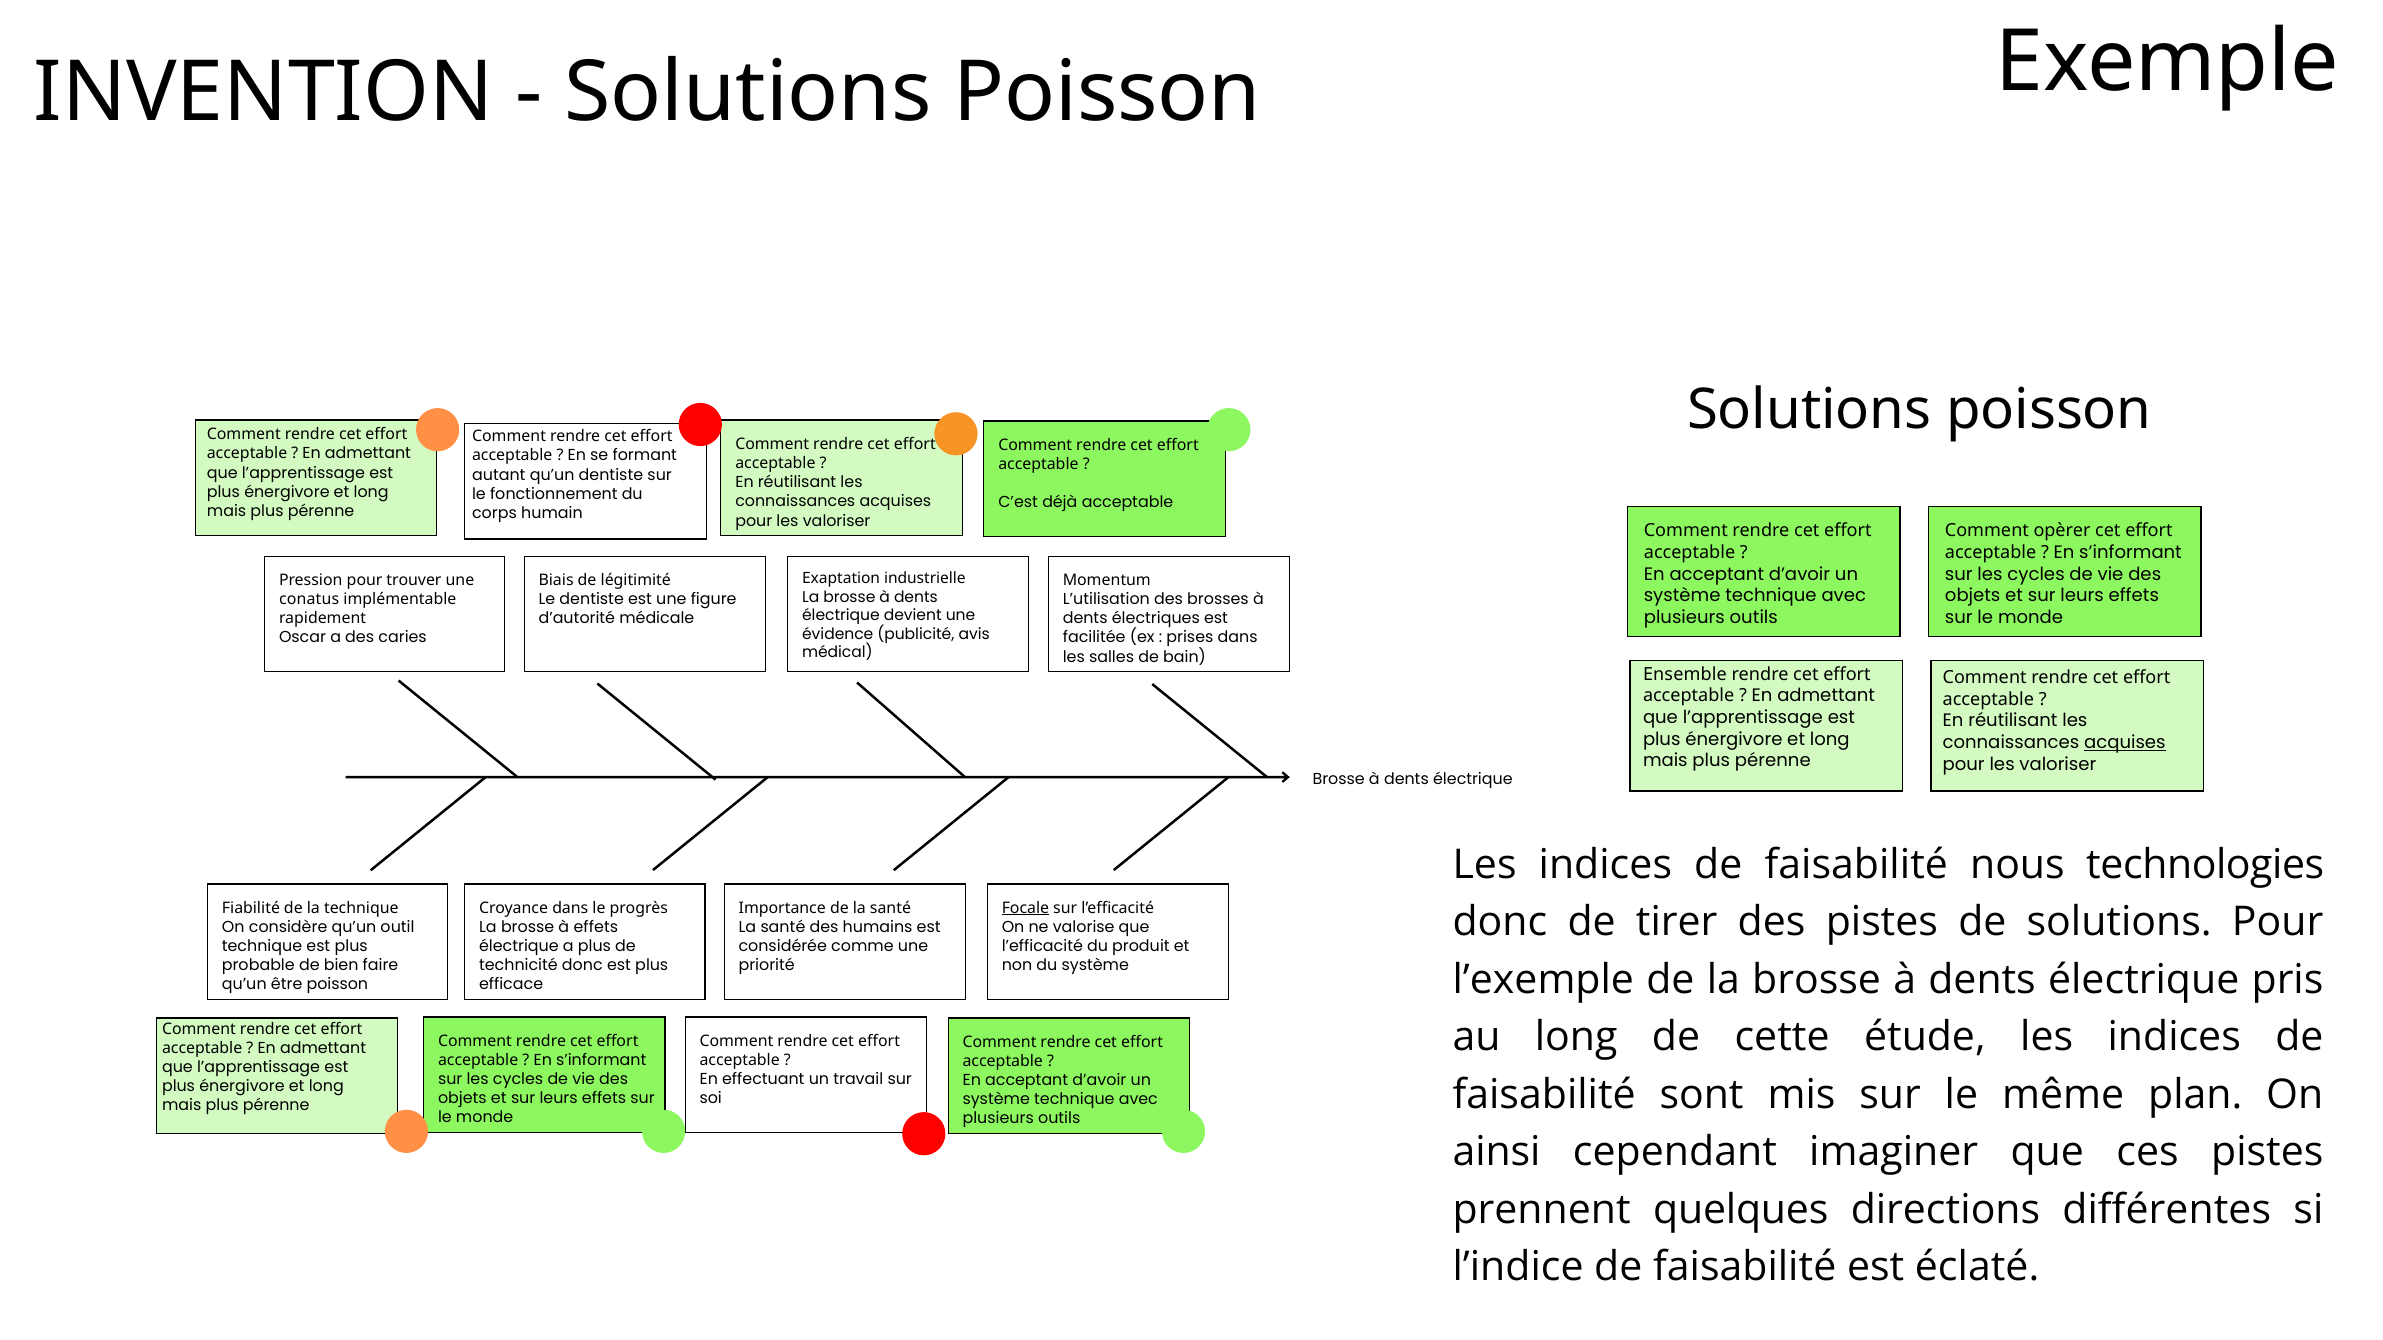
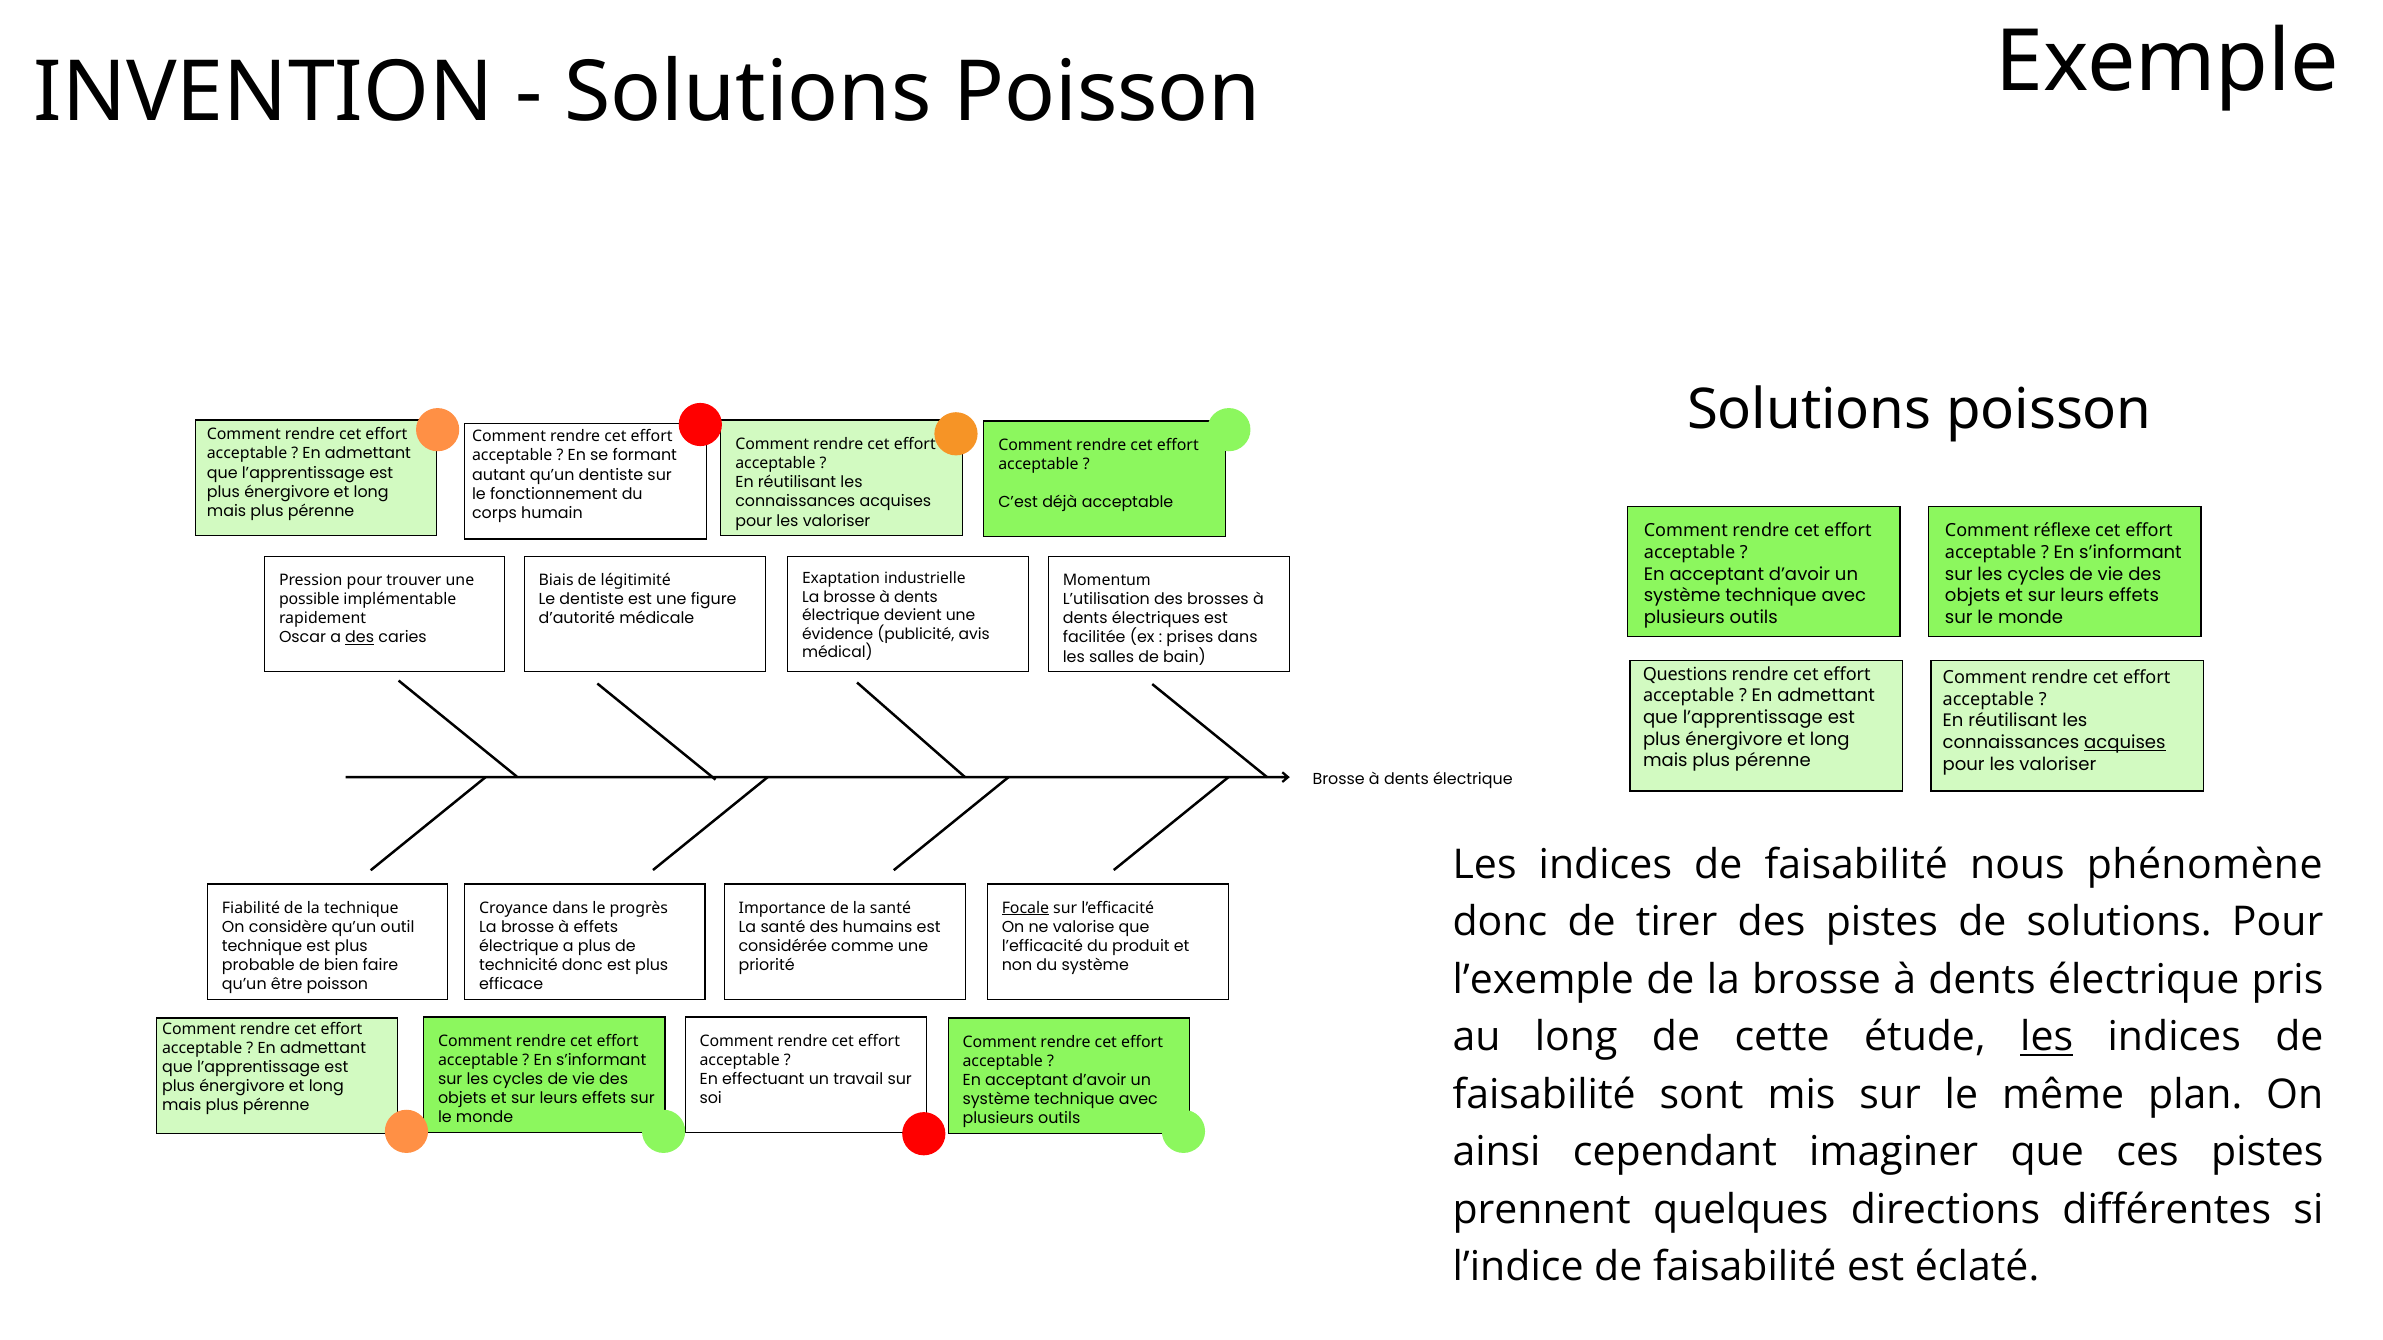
opèrer: opèrer -> réflexe
conatus: conatus -> possible
des at (360, 638) underline: none -> present
Ensemble: Ensemble -> Questions
technologies: technologies -> phénomène
les at (2047, 1038) underline: none -> present
